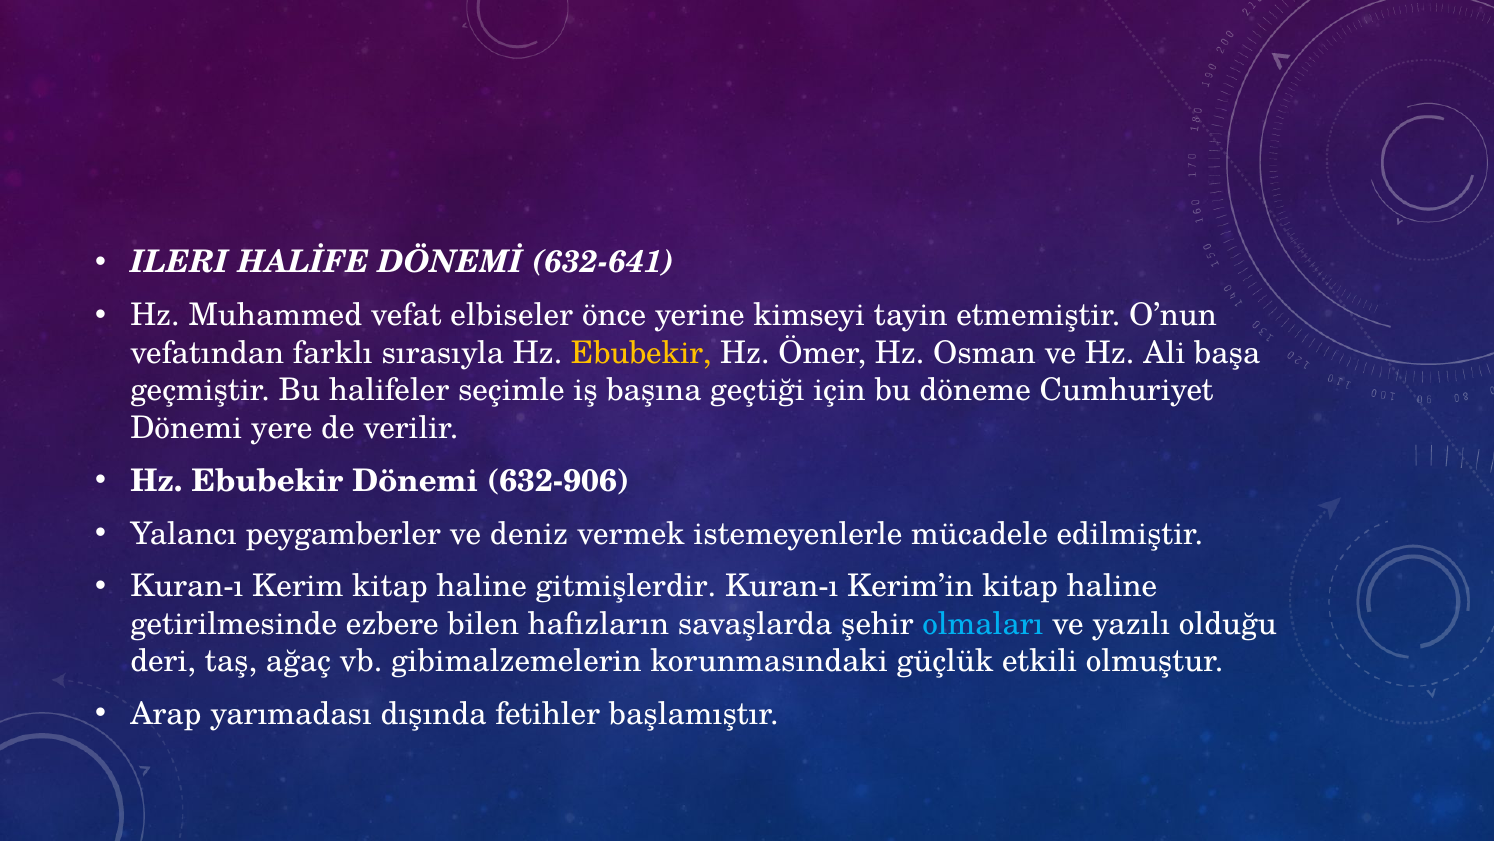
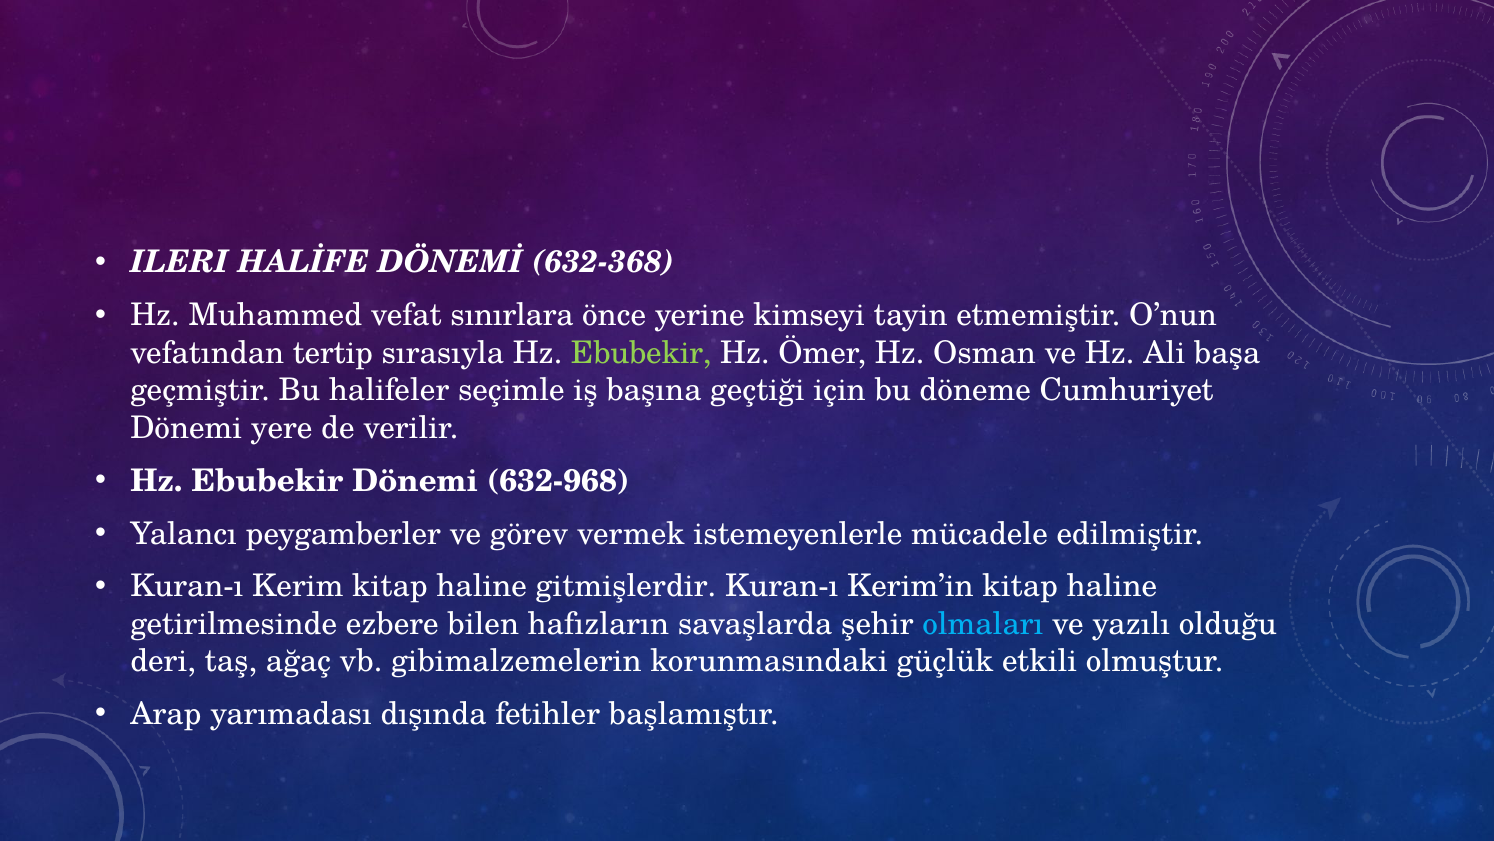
632-641: 632-641 -> 632-368
elbiseler: elbiseler -> sınırlara
farklı: farklı -> tertip
Ebubekir at (641, 353) colour: yellow -> light green
632-906: 632-906 -> 632-968
deniz: deniz -> görev
